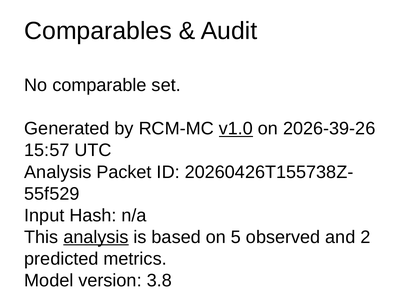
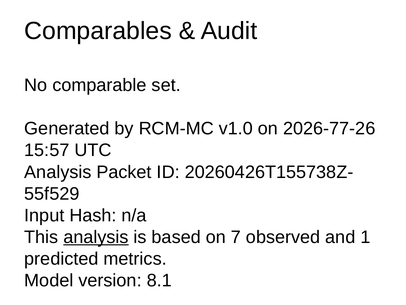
v1.0 underline: present -> none
2026-39-26: 2026-39-26 -> 2026-77-26
5: 5 -> 7
2: 2 -> 1
3.8: 3.8 -> 8.1
